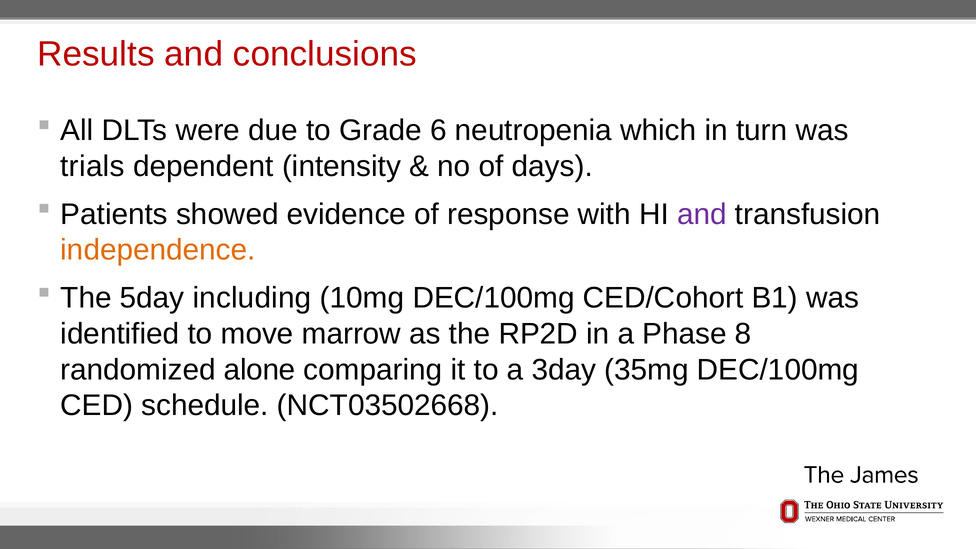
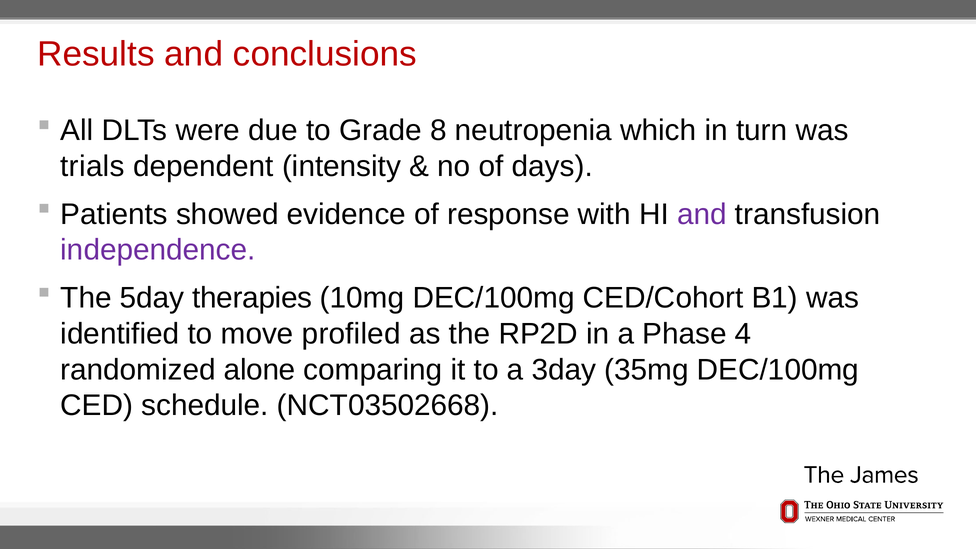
6: 6 -> 8
independence colour: orange -> purple
including: including -> therapies
marrow: marrow -> profiled
8: 8 -> 4
